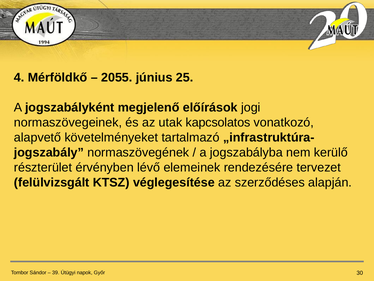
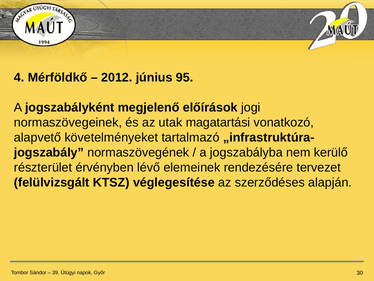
2055: 2055 -> 2012
25: 25 -> 95
kapcsolatos: kapcsolatos -> magatartási
